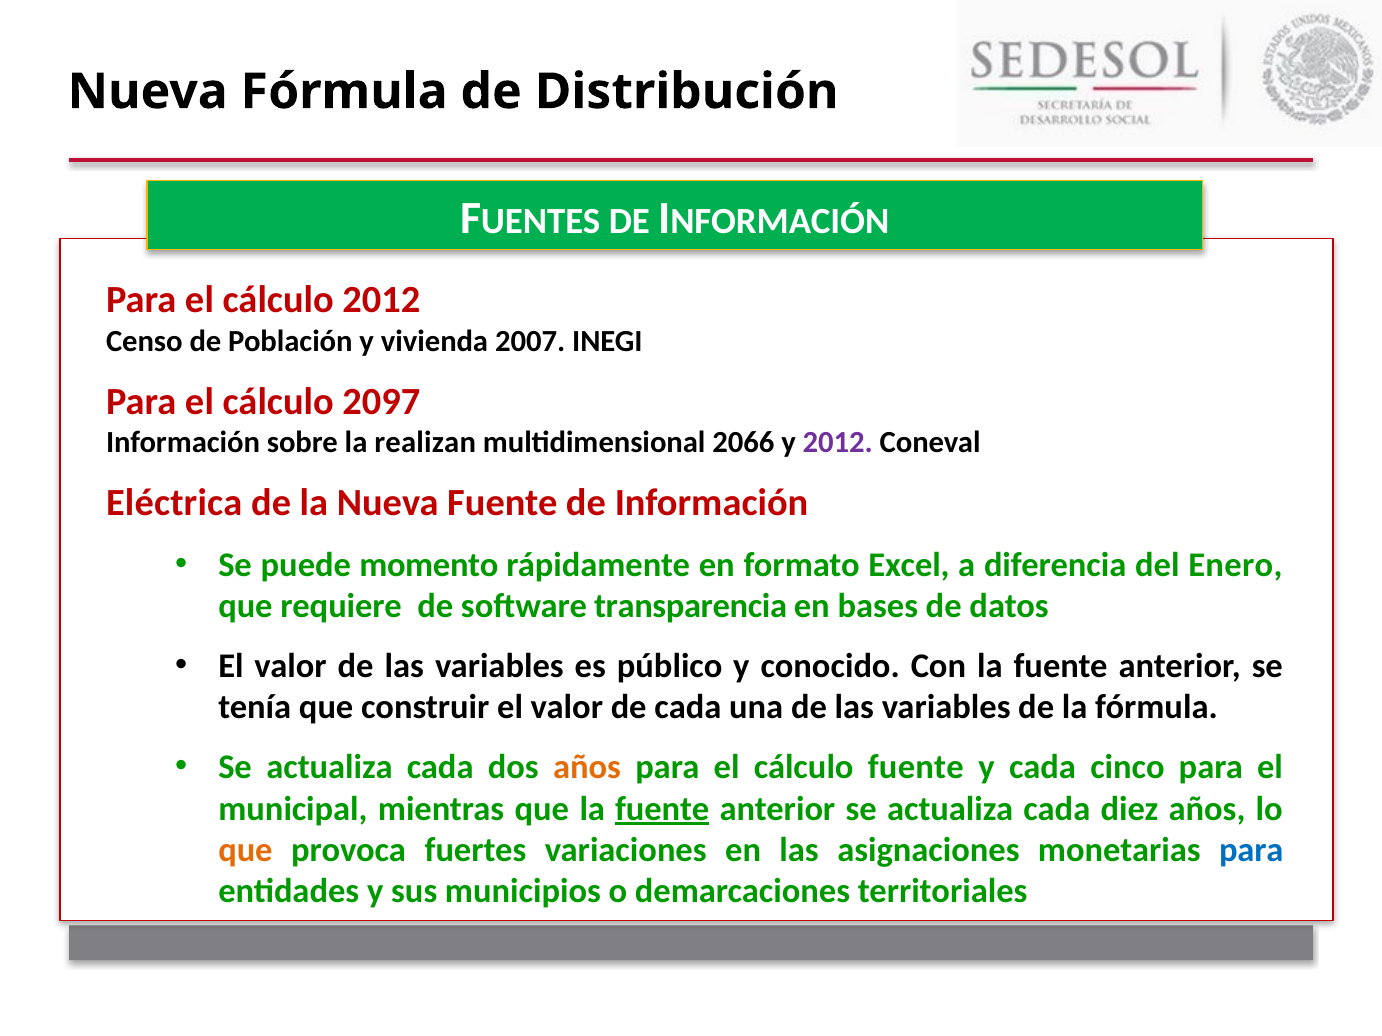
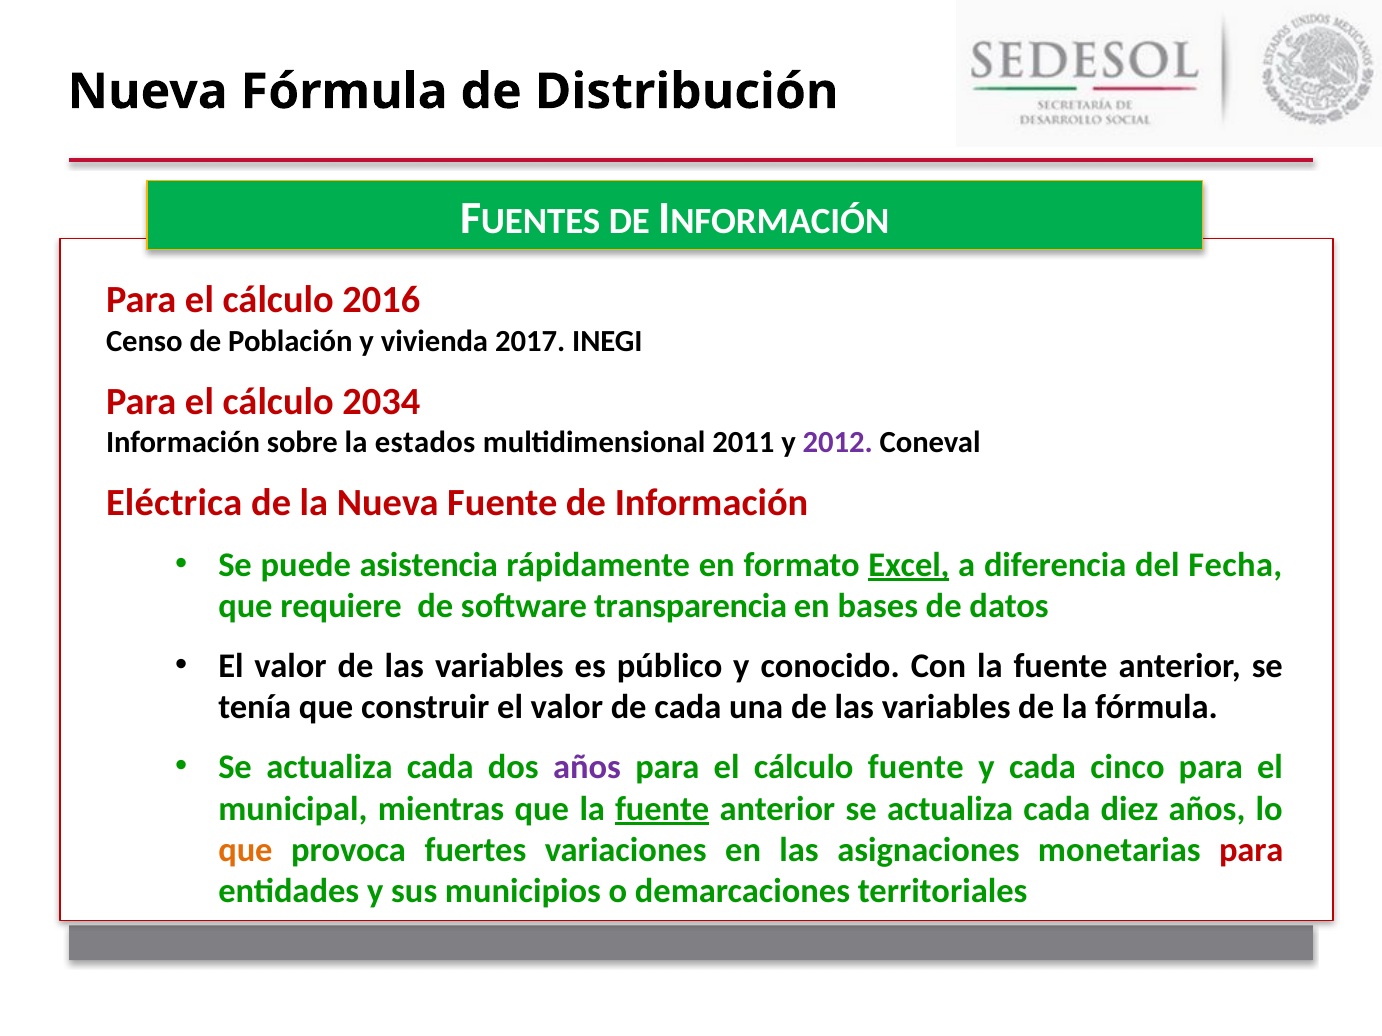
cálculo 2012: 2012 -> 2016
2007: 2007 -> 2017
2097: 2097 -> 2034
realizan: realizan -> estados
2066: 2066 -> 2011
momento: momento -> asistencia
Excel underline: none -> present
Enero: Enero -> Fecha
años at (587, 768) colour: orange -> purple
para at (1251, 850) colour: blue -> red
